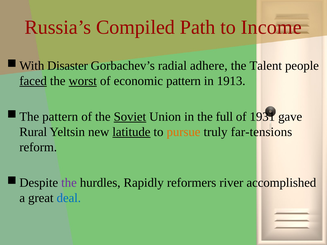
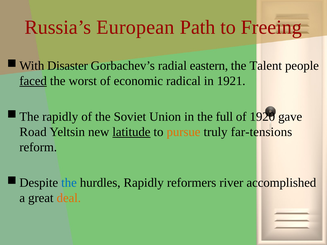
Compiled: Compiled -> European
Income: Income -> Freeing
adhere: adhere -> eastern
worst underline: present -> none
economic pattern: pattern -> radical
1913: 1913 -> 1921
pattern at (60, 117): pattern -> rapidly
Soviet underline: present -> none
1931: 1931 -> 1920
Rural: Rural -> Road
the at (69, 183) colour: purple -> blue
deal colour: blue -> orange
